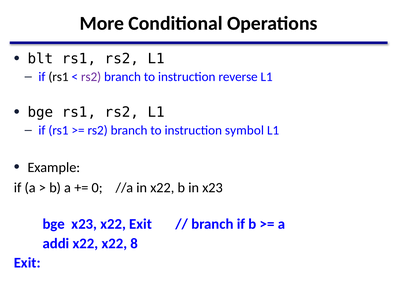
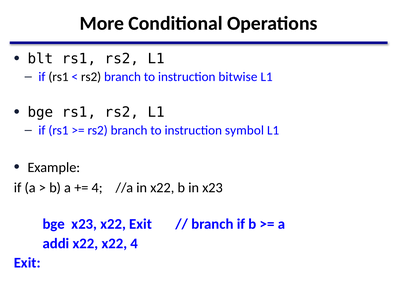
rs2 at (91, 77) colour: purple -> black
reverse: reverse -> bitwise
0 at (97, 188): 0 -> 4
x22 8: 8 -> 4
